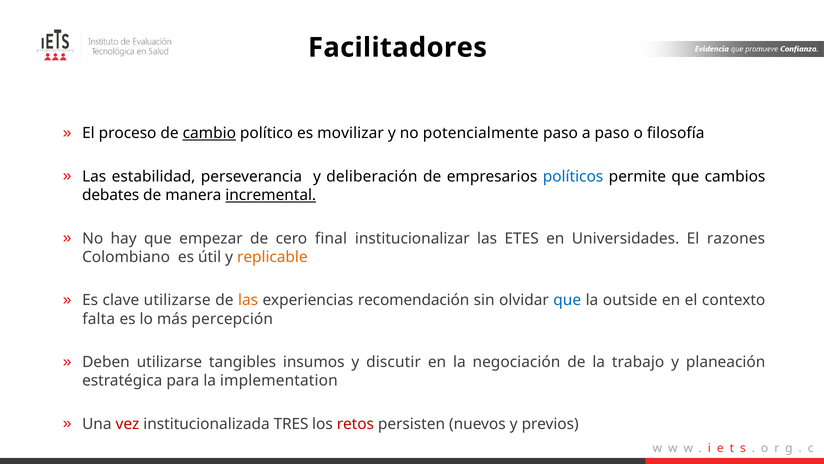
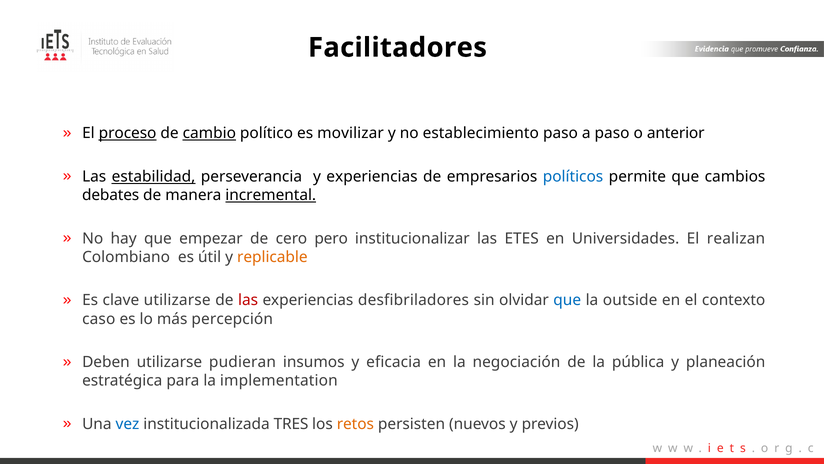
proceso underline: none -> present
potencialmente: potencialmente -> establecimiento
filosofía: filosofía -> anterior
estabilidad underline: none -> present
y deliberación: deliberación -> experiencias
final: final -> pero
razones: razones -> realizan
las at (248, 300) colour: orange -> red
recomendación: recomendación -> desfibriladores
falta: falta -> caso
tangibles: tangibles -> pudieran
discutir: discutir -> eficacia
trabajo: trabajo -> pública
vez colour: red -> blue
retos colour: red -> orange
